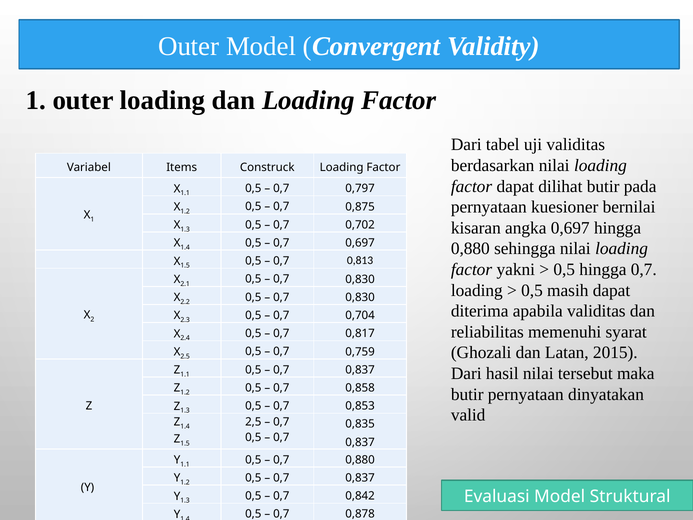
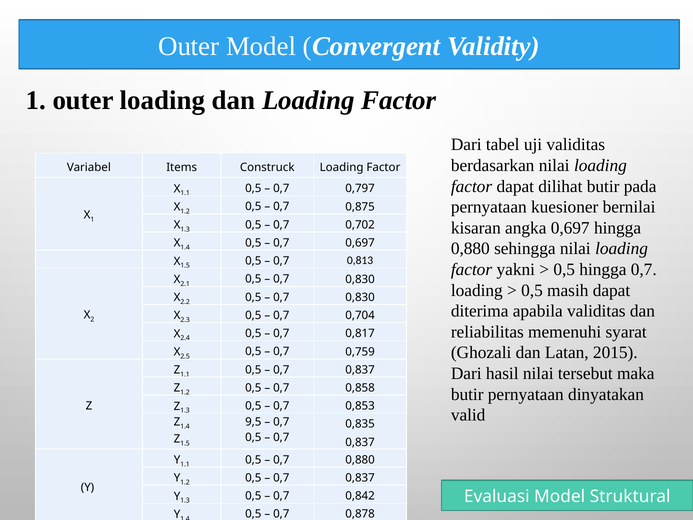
2,5: 2,5 -> 9,5
